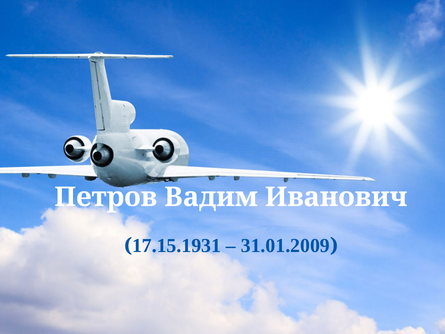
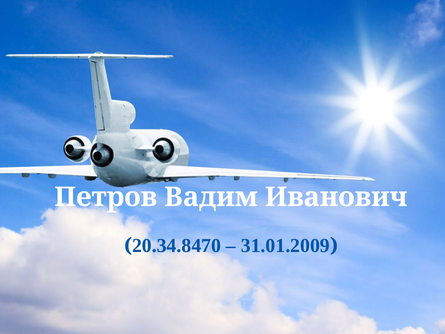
17.15.1931: 17.15.1931 -> 20.34.8470
